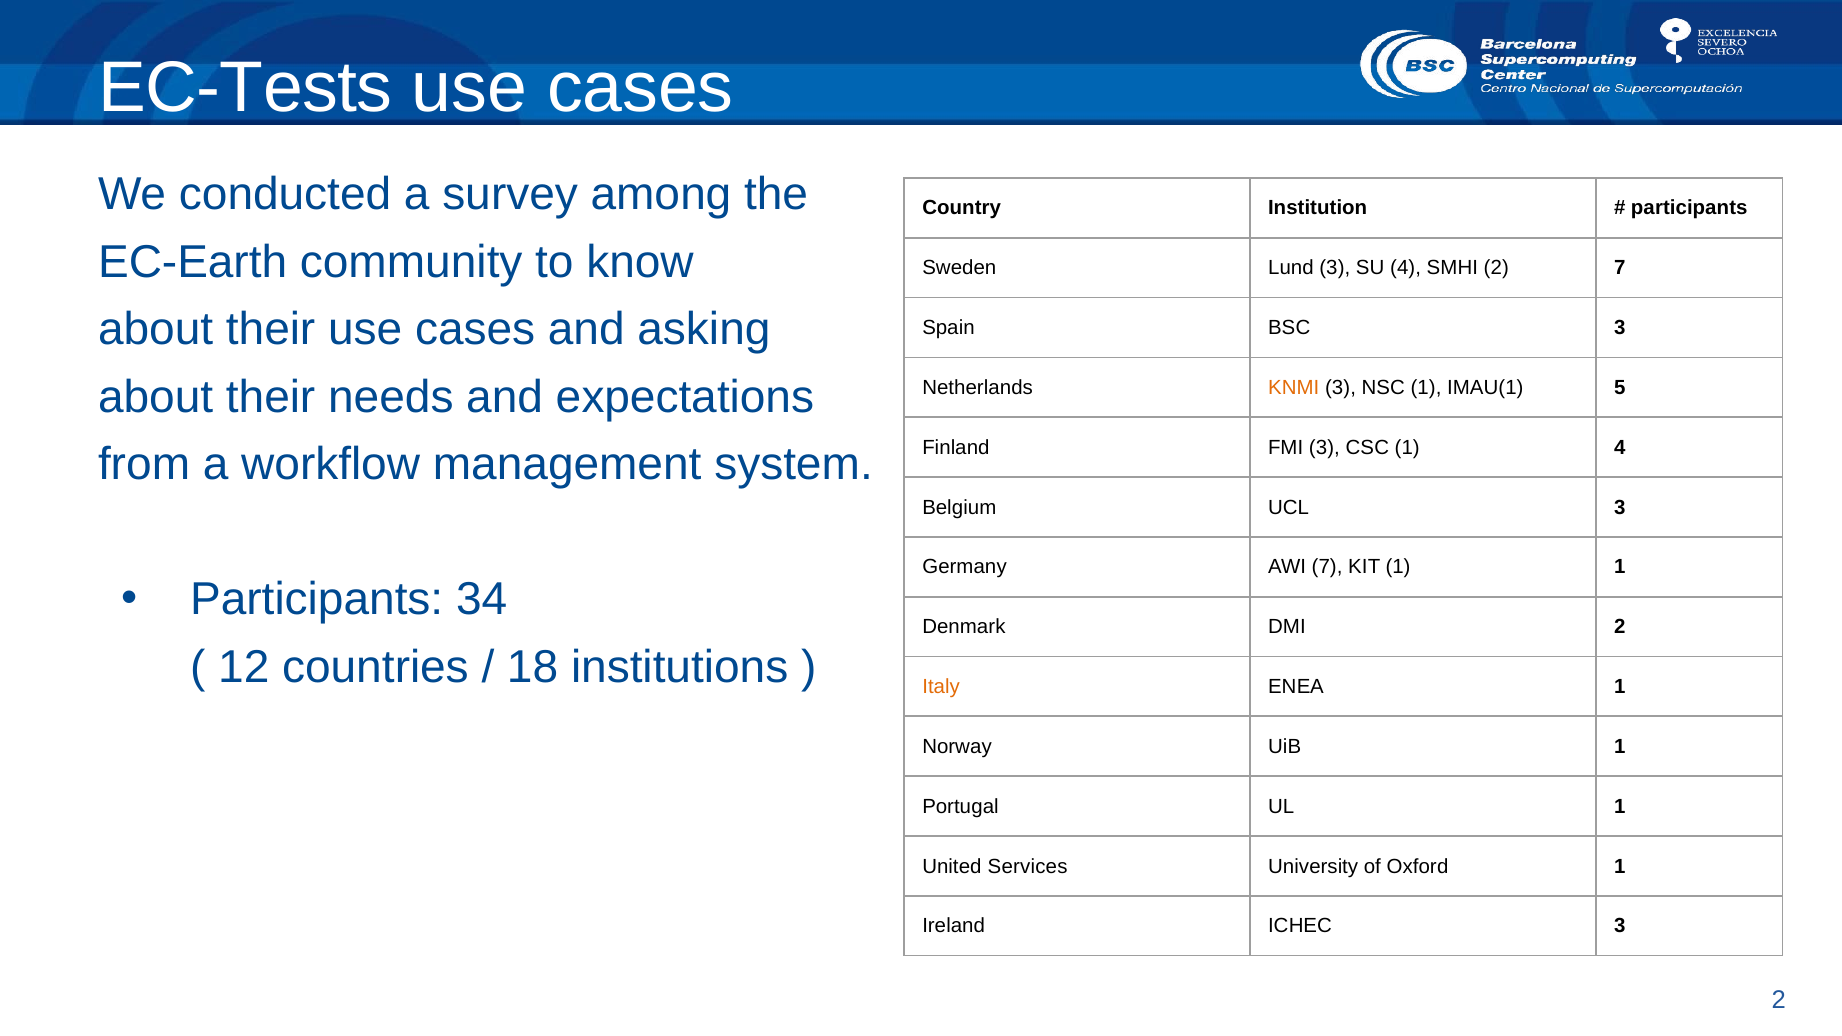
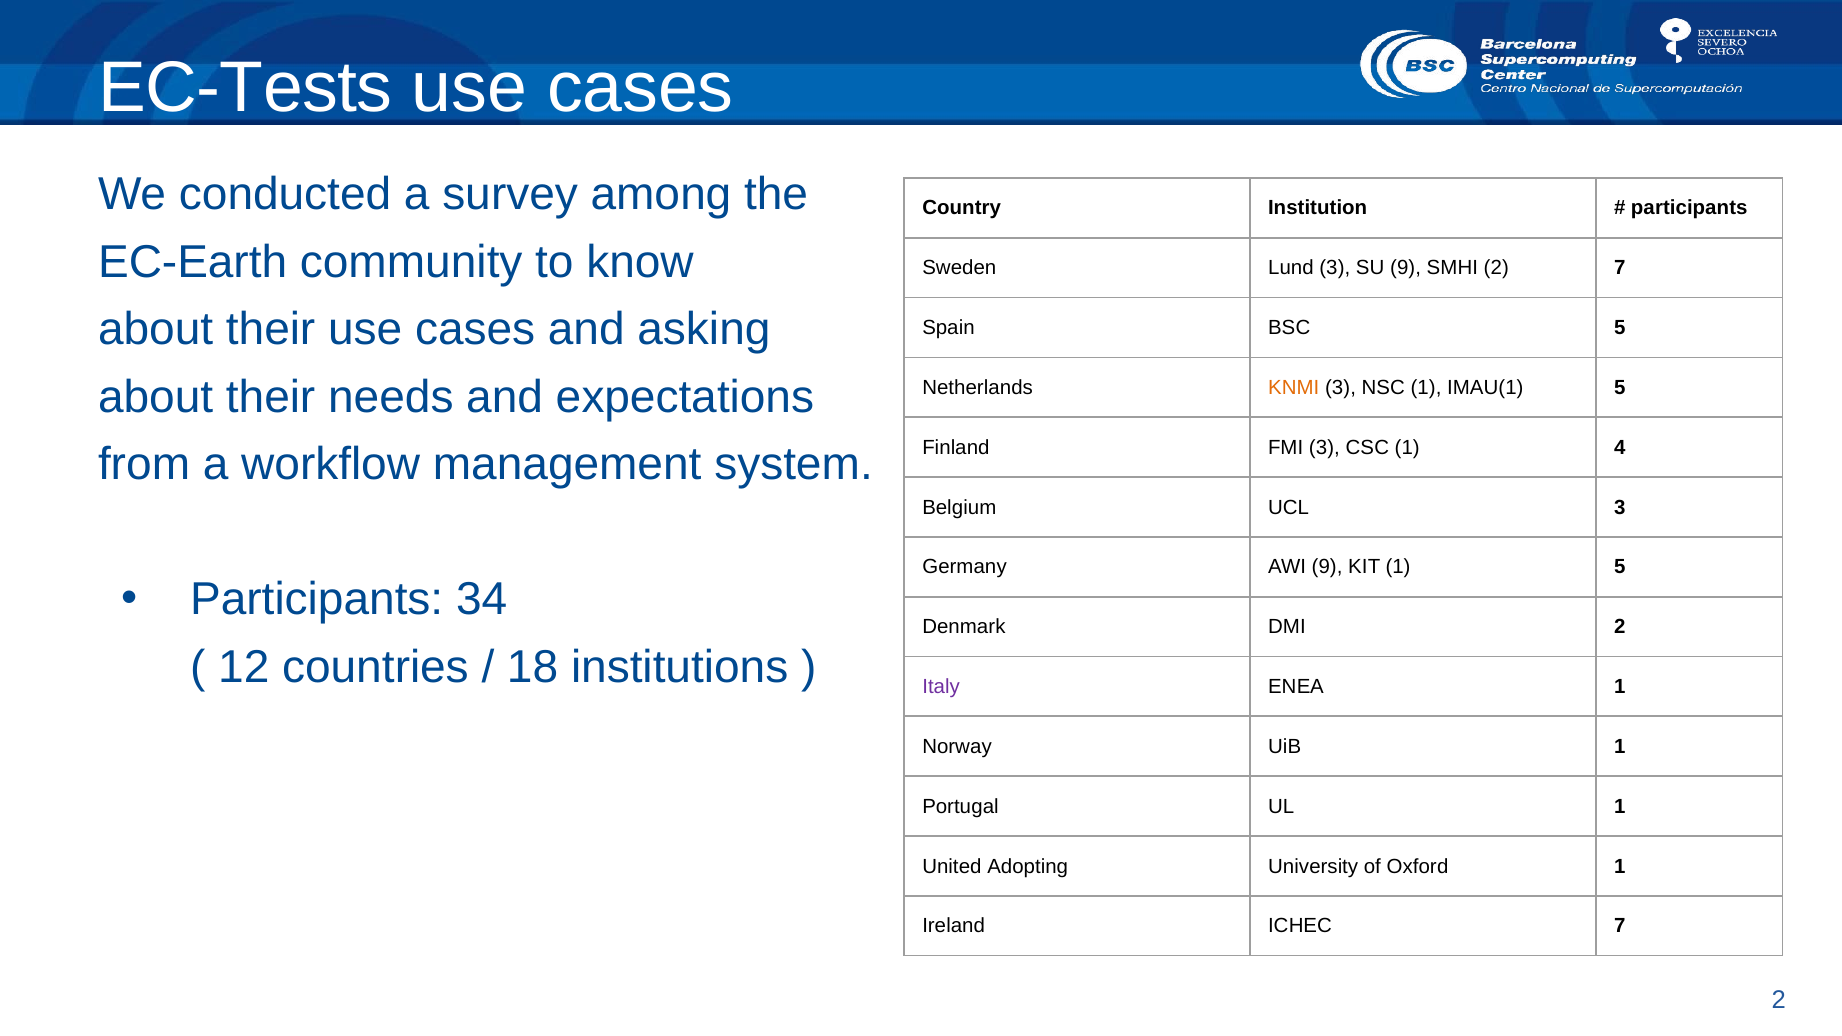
SU 4: 4 -> 9
BSC 3: 3 -> 5
AWI 7: 7 -> 9
1 1: 1 -> 5
Italy colour: orange -> purple
Services: Services -> Adopting
ICHEC 3: 3 -> 7
